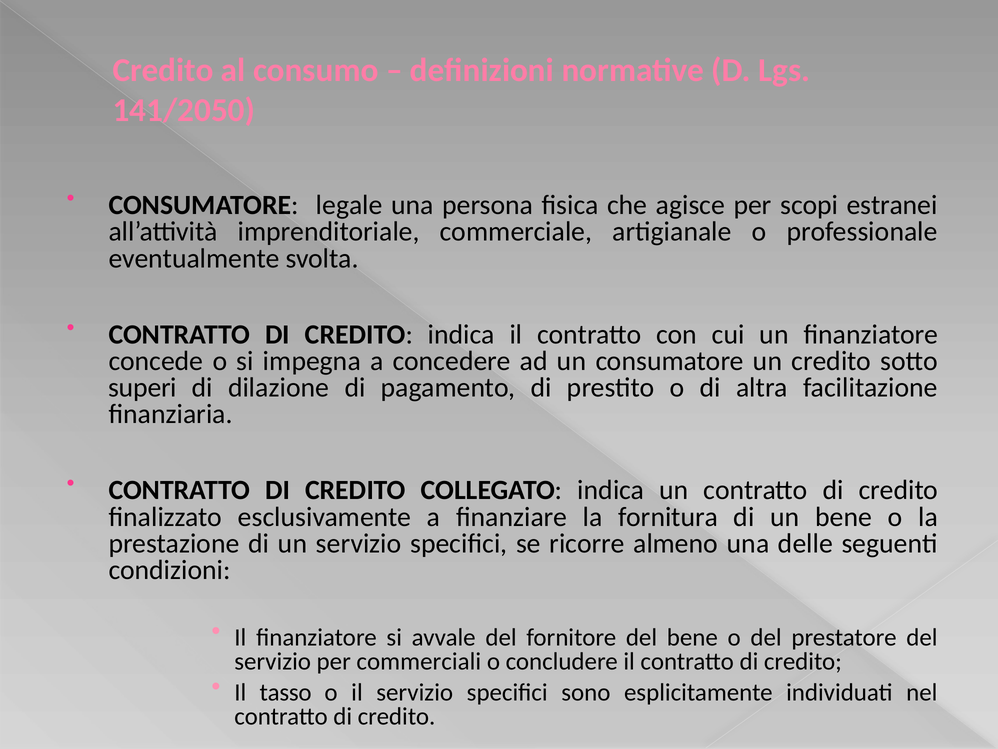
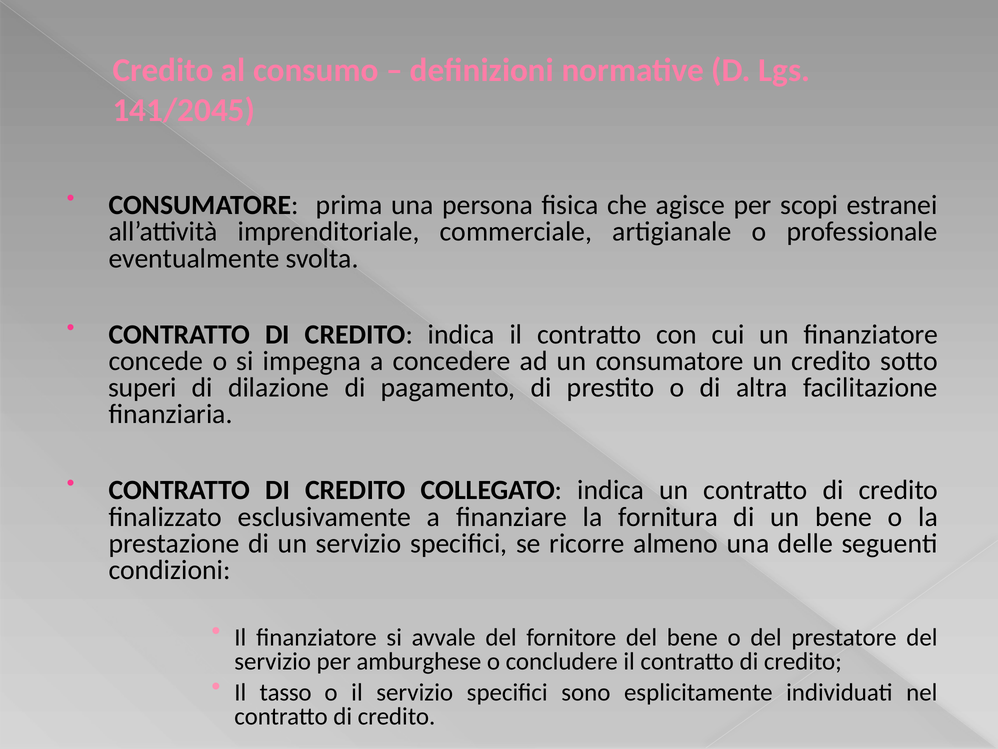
141/2050: 141/2050 -> 141/2045
legale: legale -> prima
commerciali: commerciali -> amburghese
